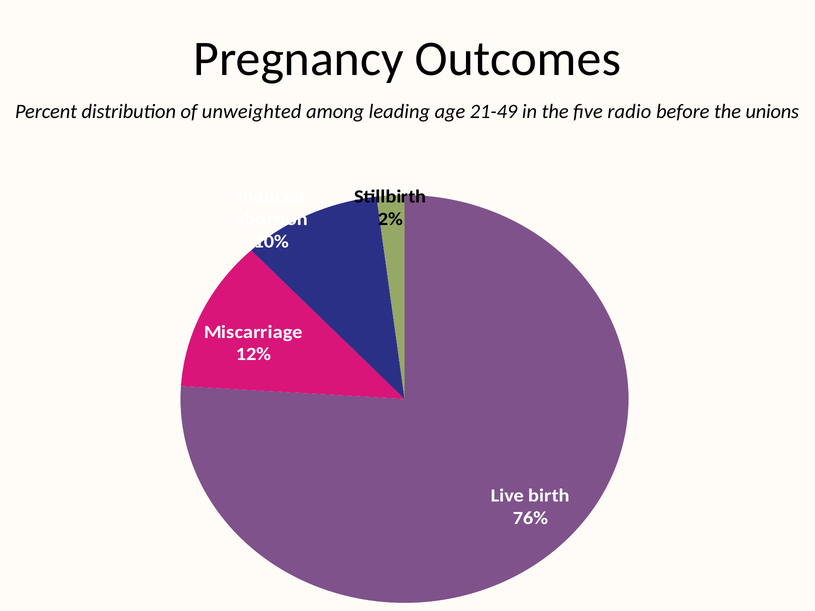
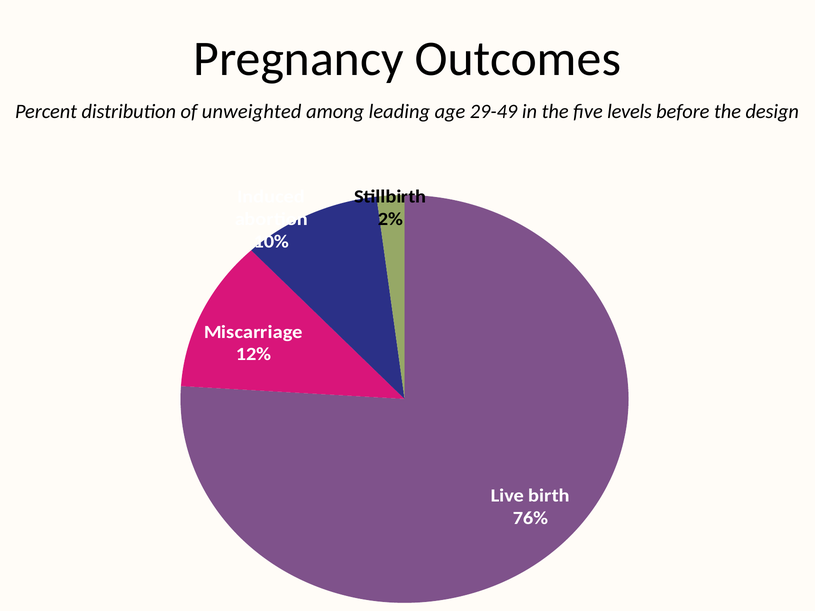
21-49: 21-49 -> 29-49
radio: radio -> levels
unions: unions -> design
